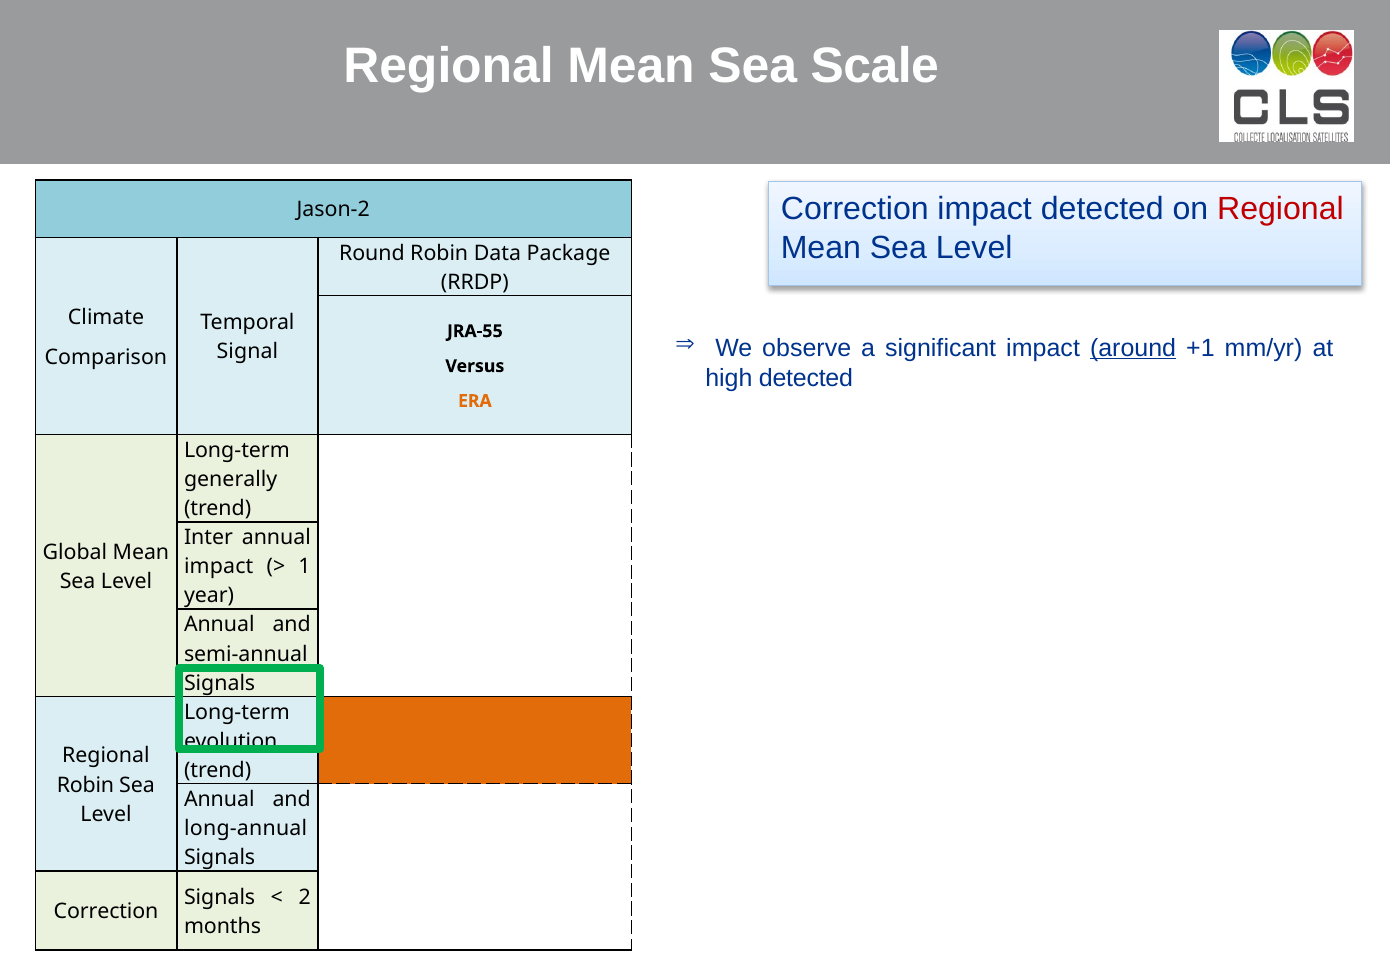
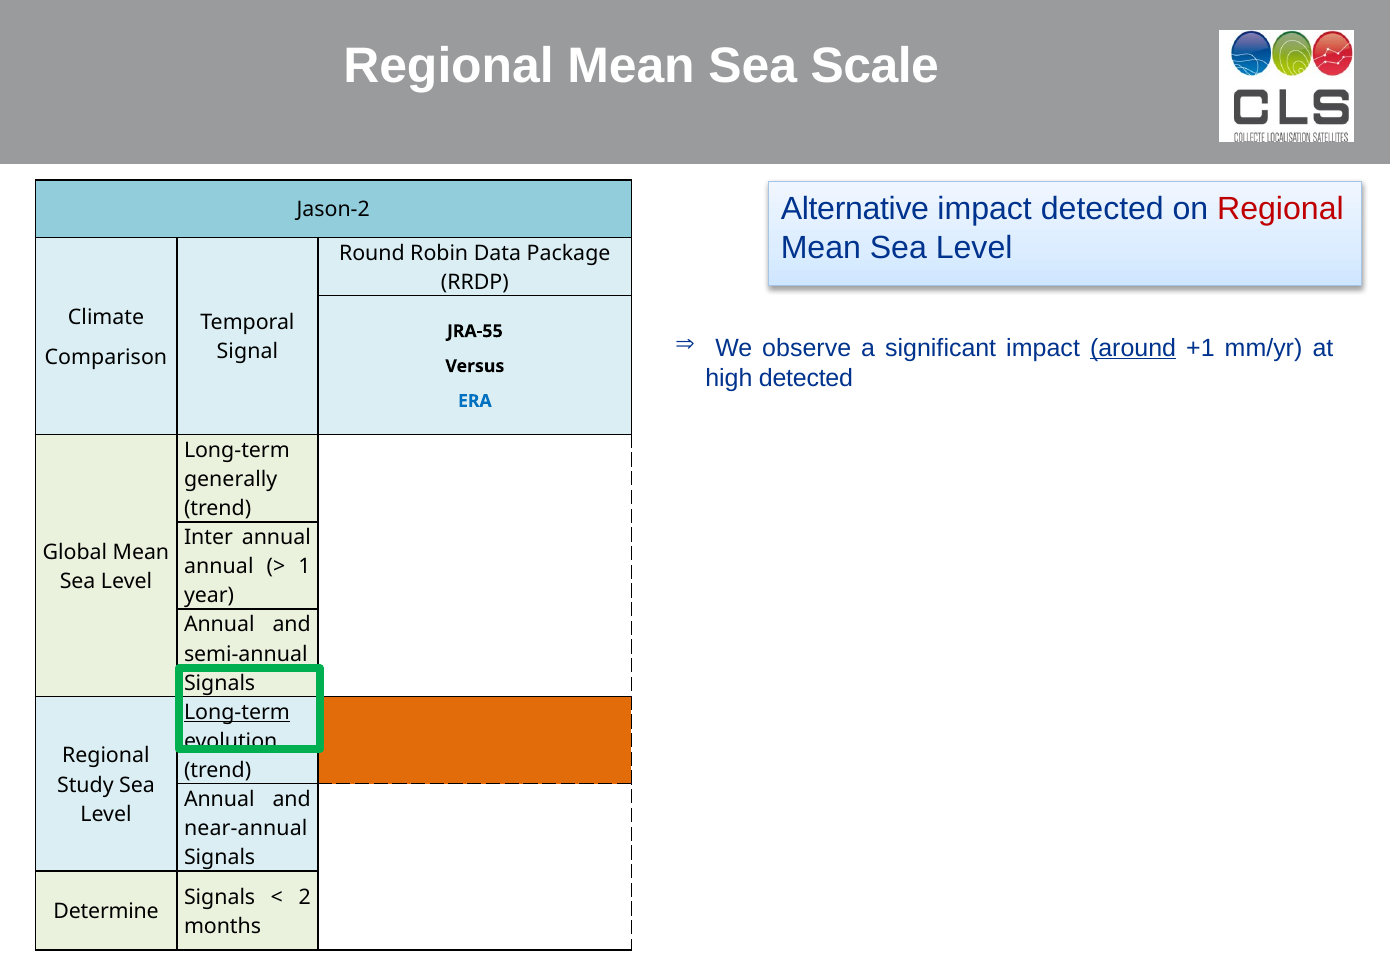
Correction at (855, 209): Correction -> Alternative
ERA colour: orange -> blue
impact at (219, 567): impact -> annual
Long-term at (237, 712) underline: none -> present
Robin at (85, 785): Robin -> Study
long-annual: long-annual -> near-annual
Correction at (106, 912): Correction -> Determine
